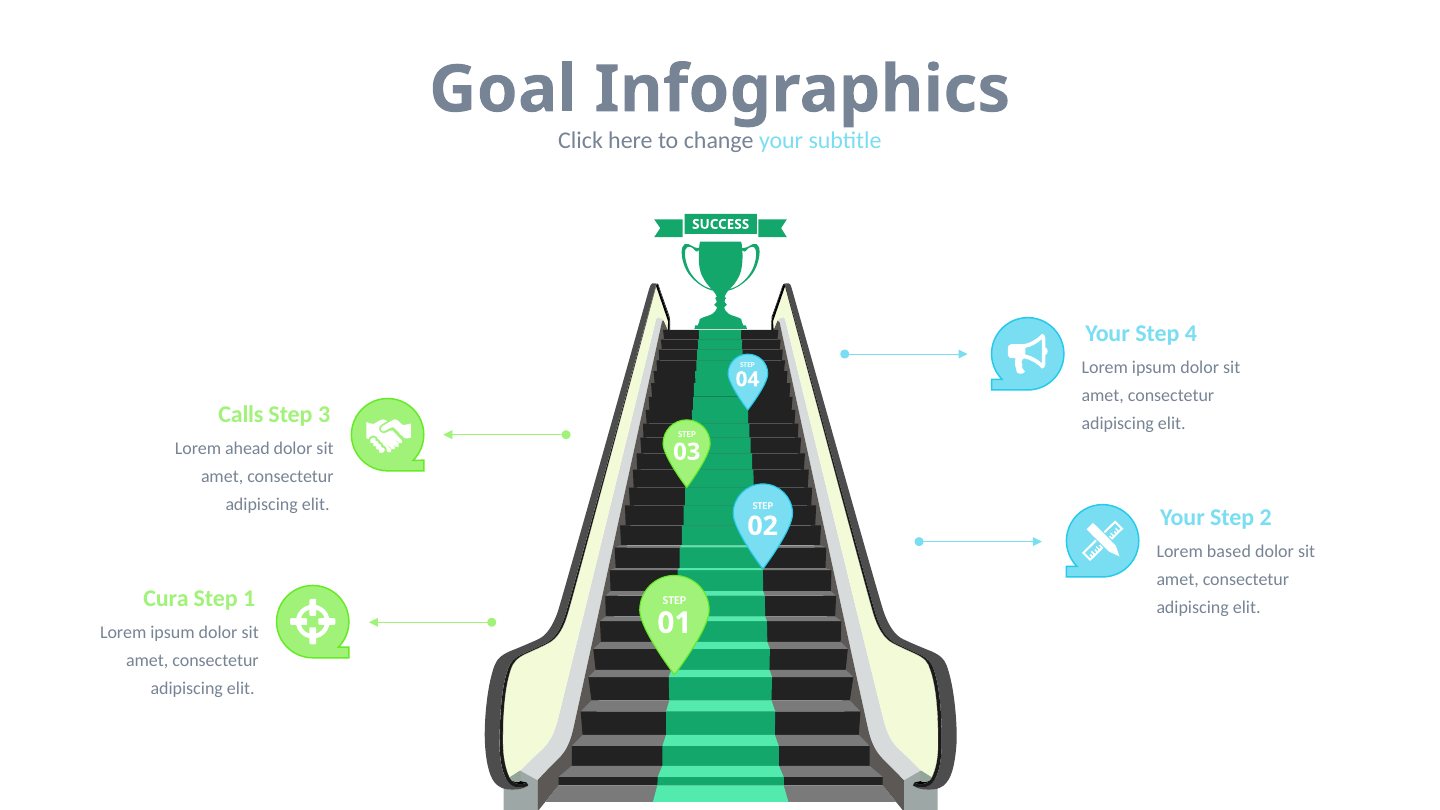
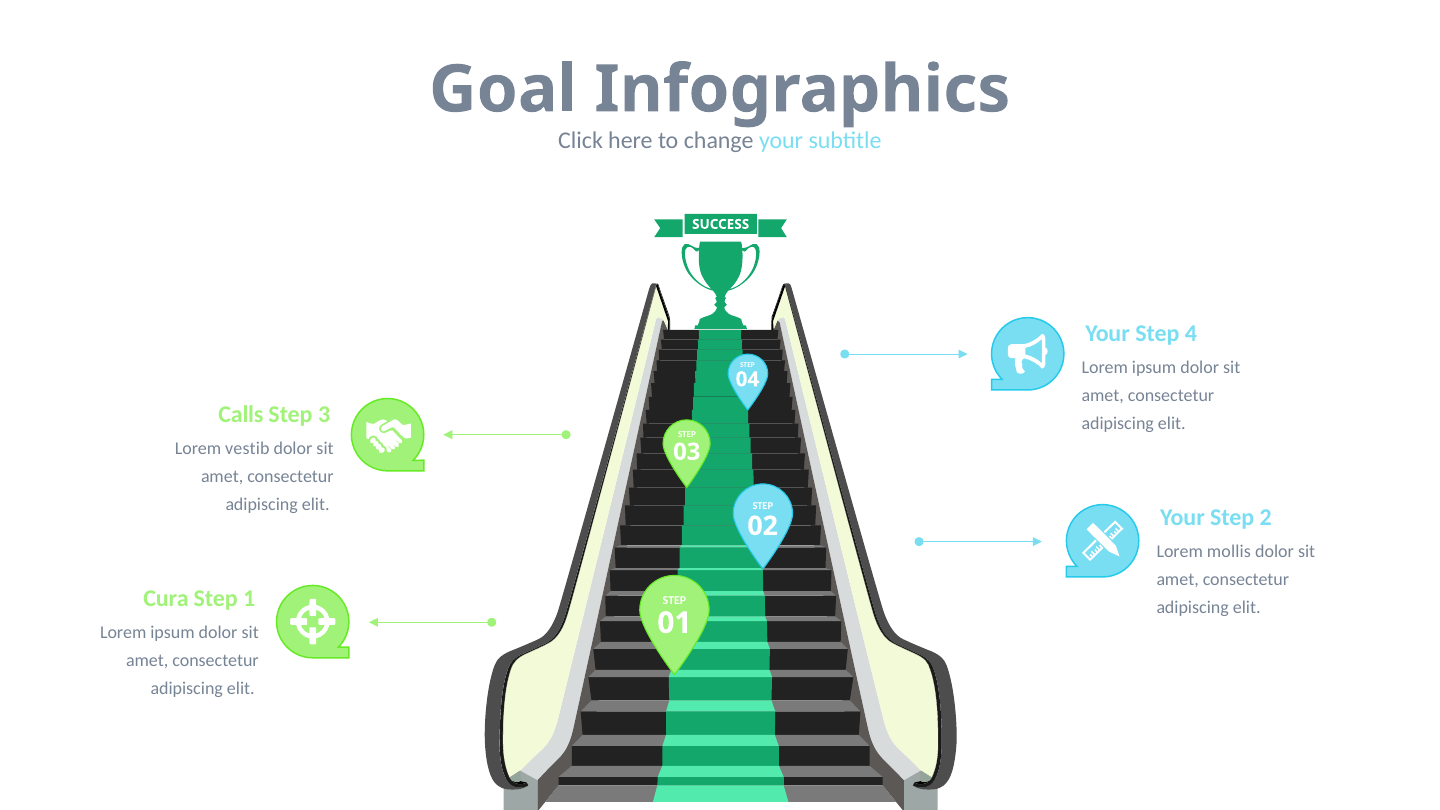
ahead: ahead -> vestib
based: based -> mollis
